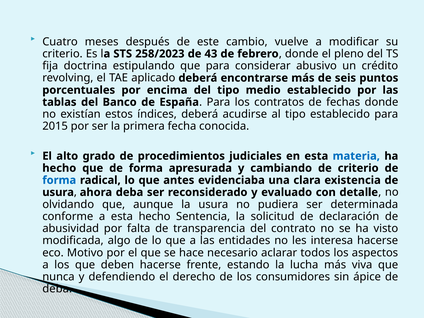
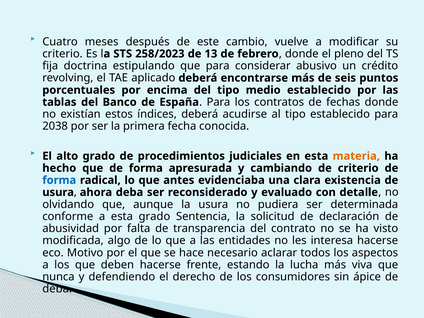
43: 43 -> 13
2015: 2015 -> 2038
materia colour: blue -> orange
esta hecho: hecho -> grado
